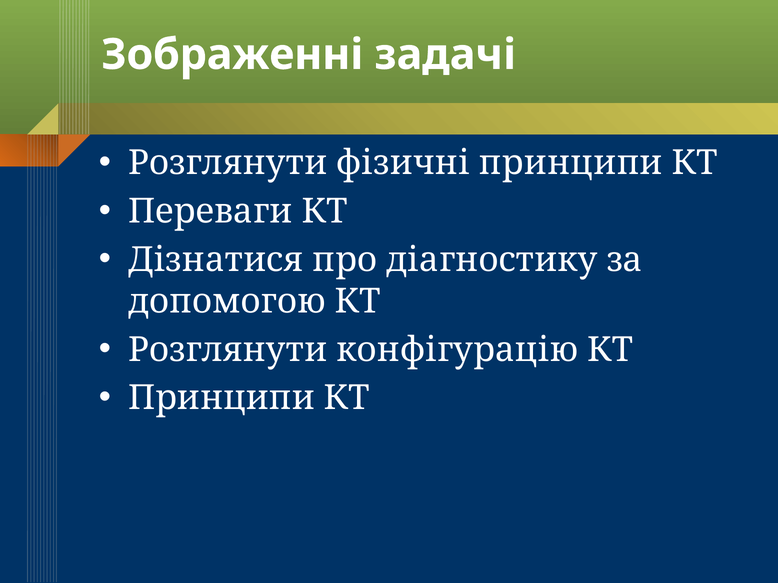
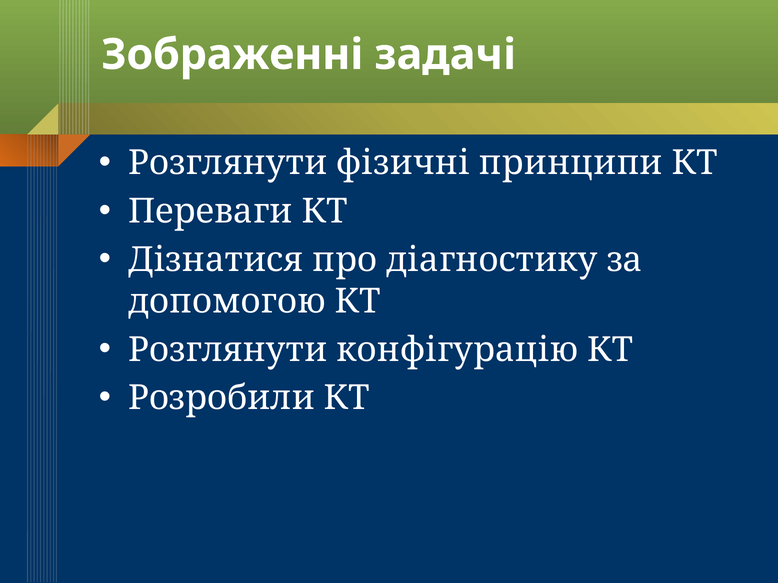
Принципи at (221, 398): Принципи -> Розробили
